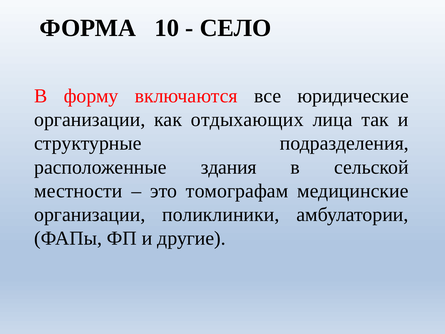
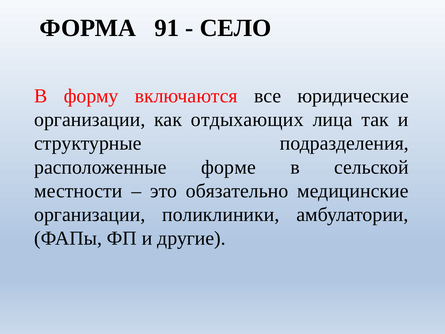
10: 10 -> 91
здания: здания -> форме
томографам: томографам -> обязательно
